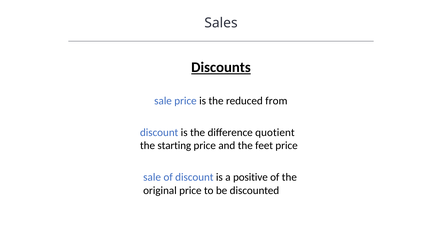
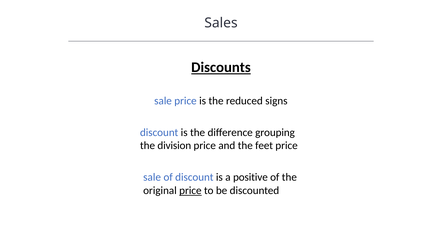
from: from -> signs
quotient: quotient -> grouping
starting: starting -> division
price at (190, 191) underline: none -> present
